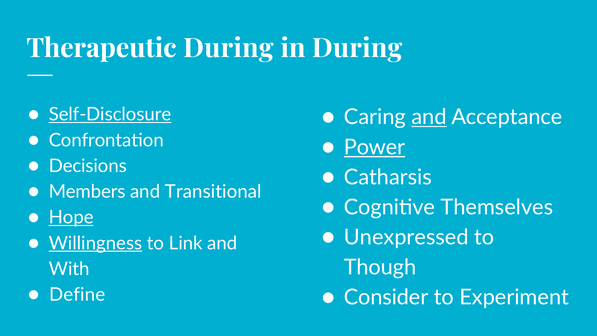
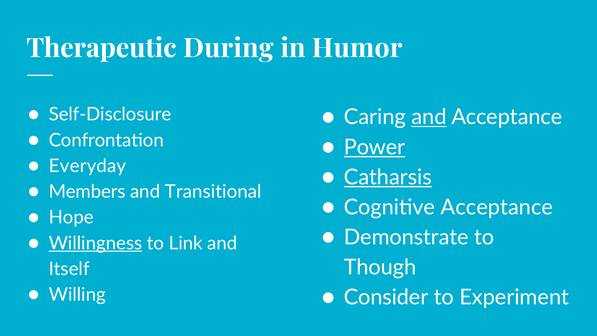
in During: During -> Humor
Self-Disclosure underline: present -> none
Decisions: Decisions -> Everyday
Catharsis underline: none -> present
Cognitive Themselves: Themselves -> Acceptance
Hope underline: present -> none
Unexpressed: Unexpressed -> Demonstrate
With: With -> Itself
Define: Define -> Willing
